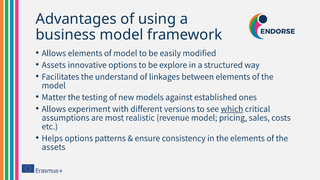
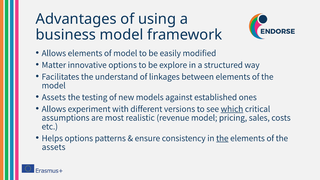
Assets at (54, 65): Assets -> Matter
Matter at (54, 97): Matter -> Assets
the at (222, 138) underline: none -> present
